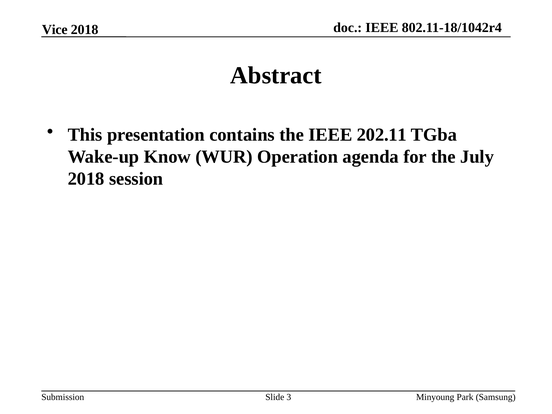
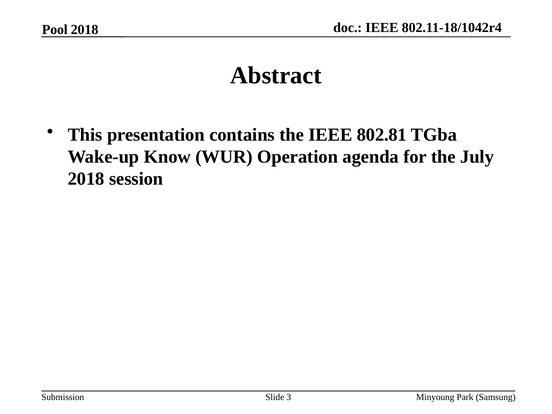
Vice: Vice -> Pool
202.11: 202.11 -> 802.81
